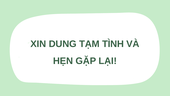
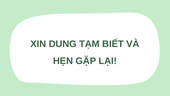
TÌNH: TÌNH -> BIẾT
